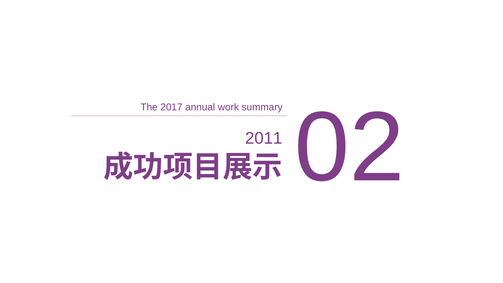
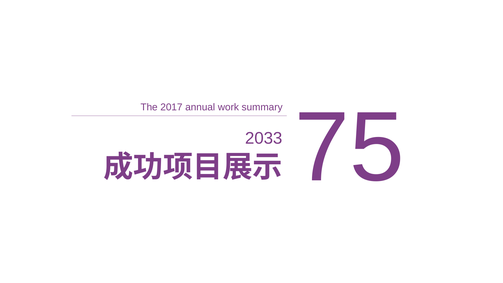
02: 02 -> 75
2011: 2011 -> 2033
